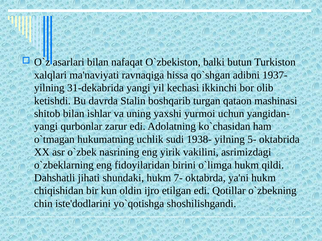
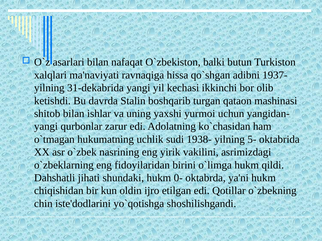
7-: 7- -> 0-
